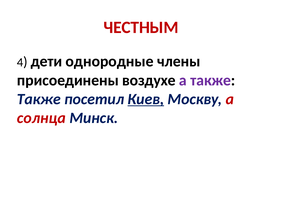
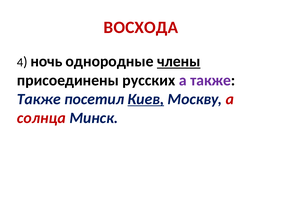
ЧЕСТНЫМ: ЧЕСТНЫМ -> ВОСХОДА
дети: дети -> ночь
члены underline: none -> present
воздухе: воздухе -> русских
